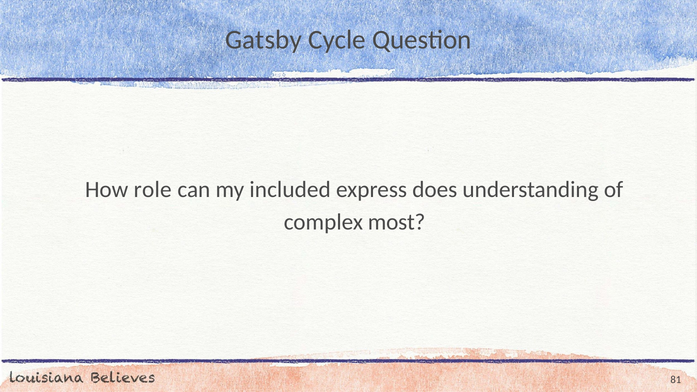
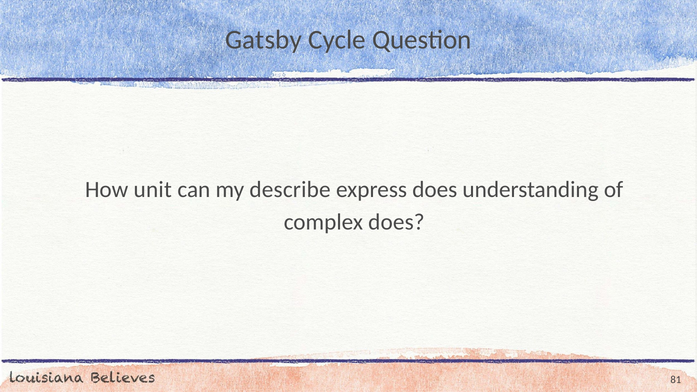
role: role -> unit
included: included -> describe
complex most: most -> does
